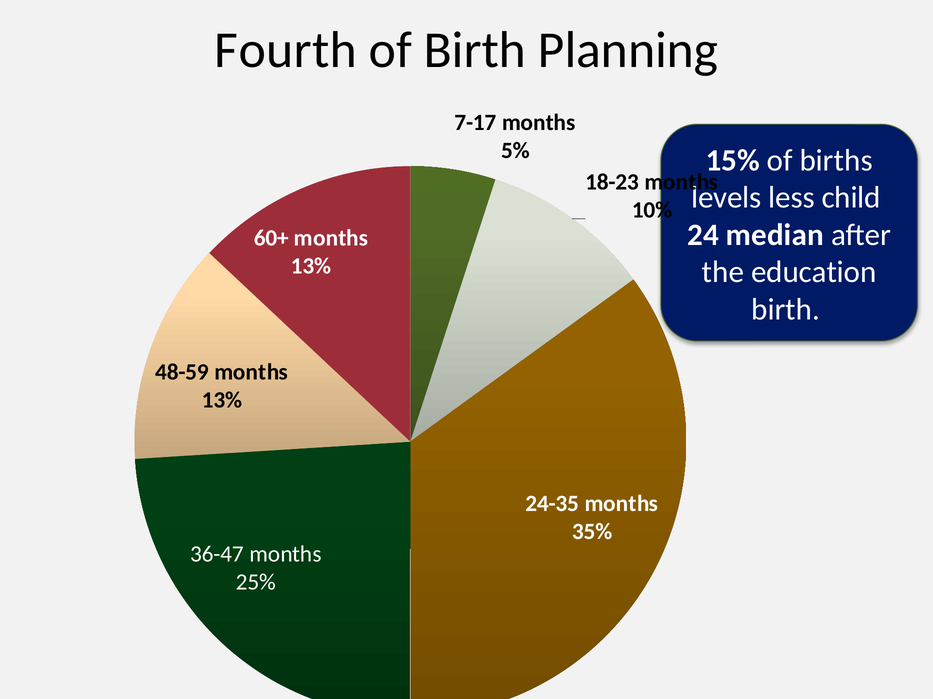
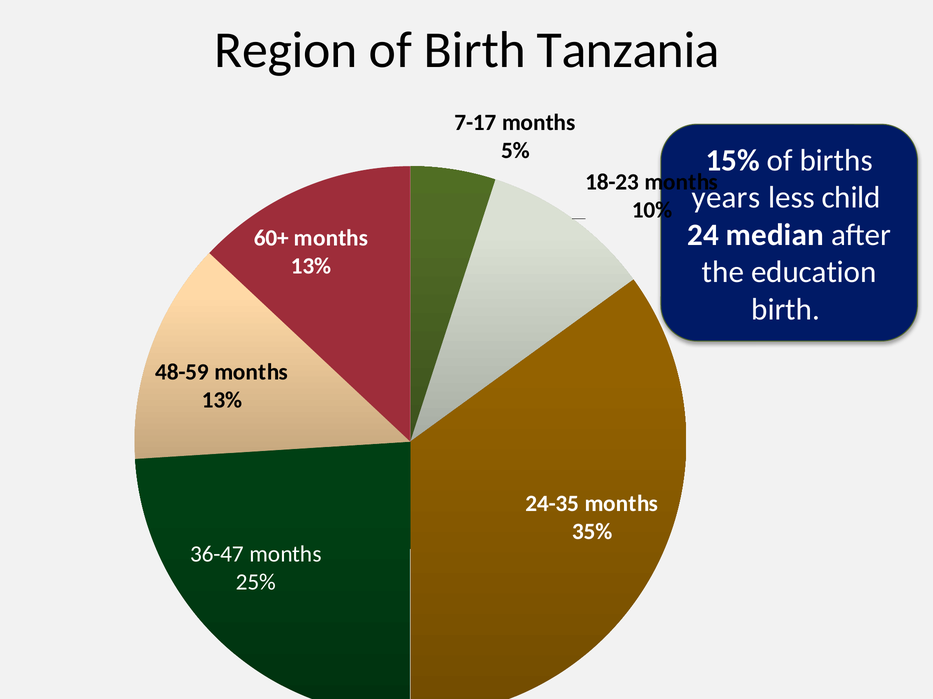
Fourth: Fourth -> Region
Planning: Planning -> Tanzania
levels: levels -> years
